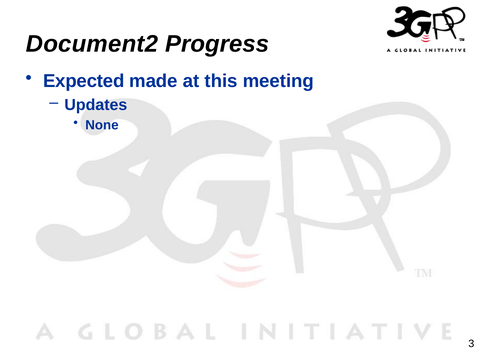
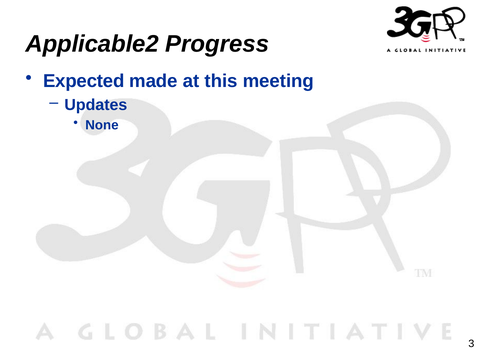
Document2: Document2 -> Applicable2
